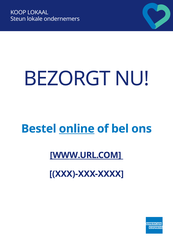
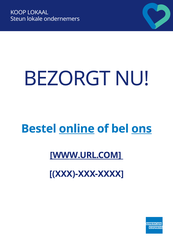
ons underline: none -> present
